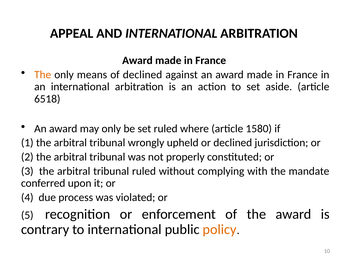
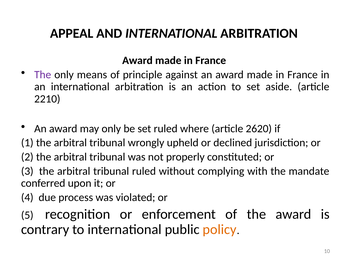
The at (43, 75) colour: orange -> purple
of declined: declined -> principle
6518: 6518 -> 2210
1580: 1580 -> 2620
